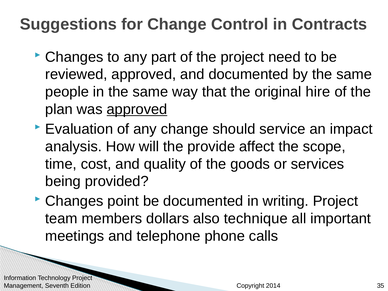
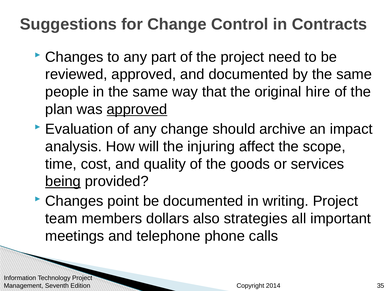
service: service -> archive
provide: provide -> injuring
being underline: none -> present
technique: technique -> strategies
